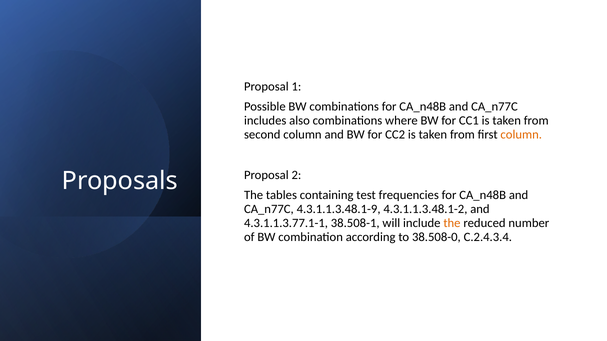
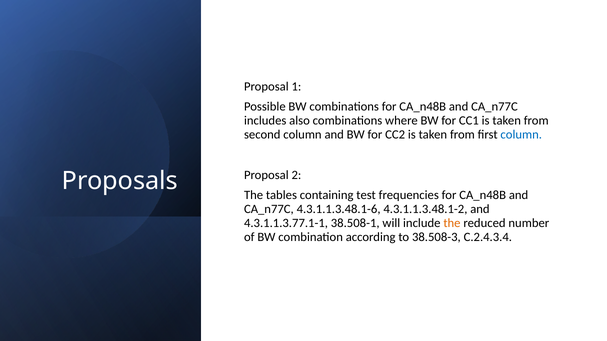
column at (521, 135) colour: orange -> blue
4.3.1.1.3.48.1-9: 4.3.1.1.3.48.1-9 -> 4.3.1.1.3.48.1-6
38.508-0: 38.508-0 -> 38.508-3
